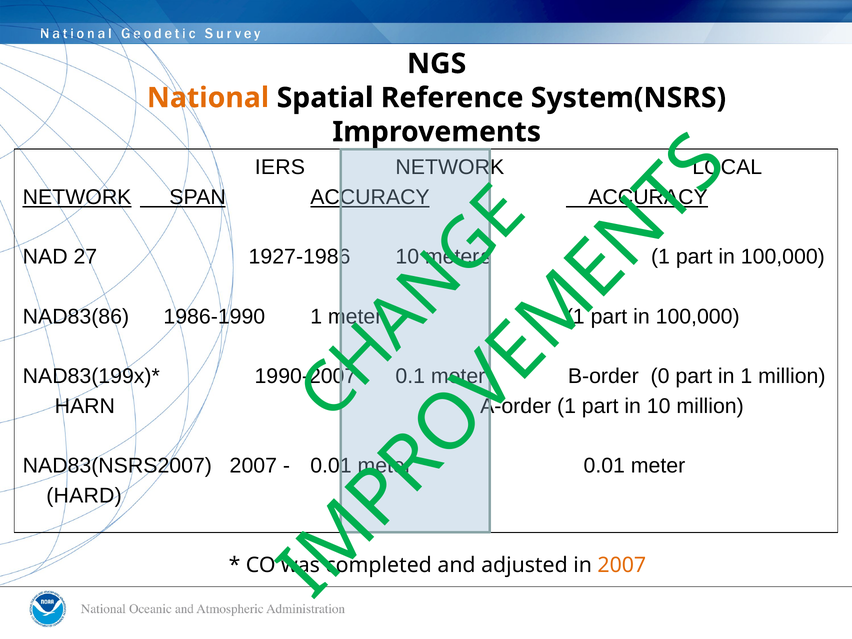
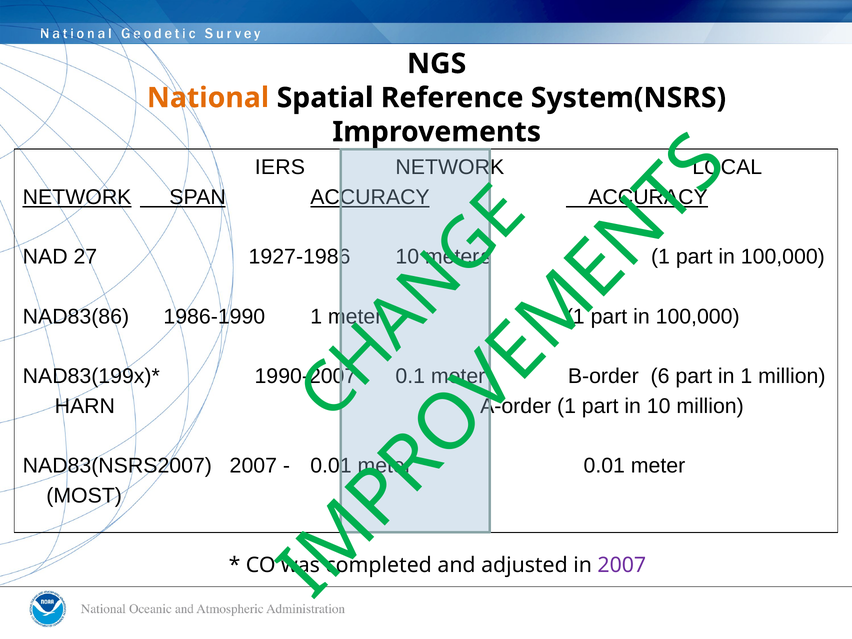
0: 0 -> 6
HARD: HARD -> MOST
2007 at (622, 565) colour: orange -> purple
